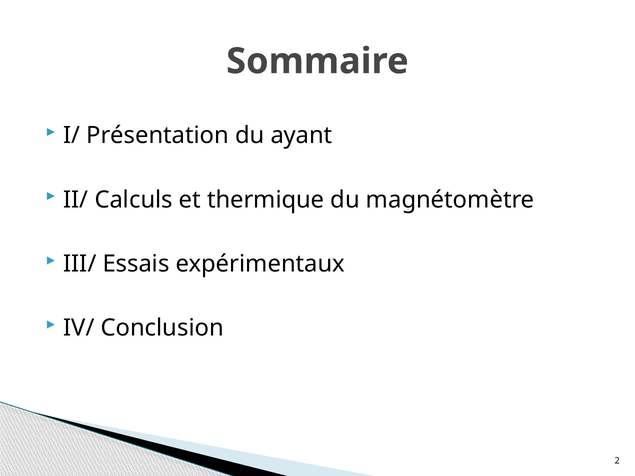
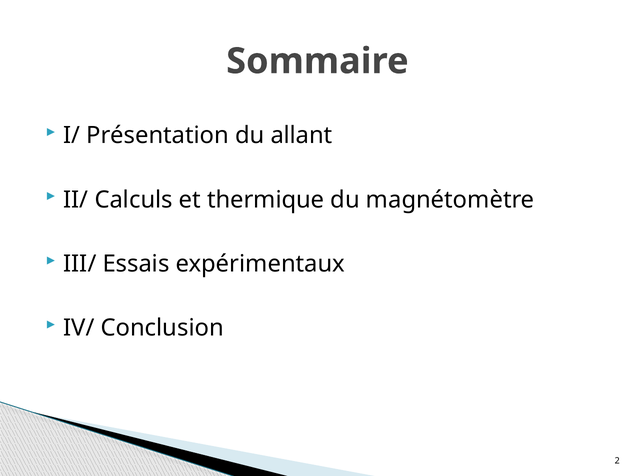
ayant: ayant -> allant
